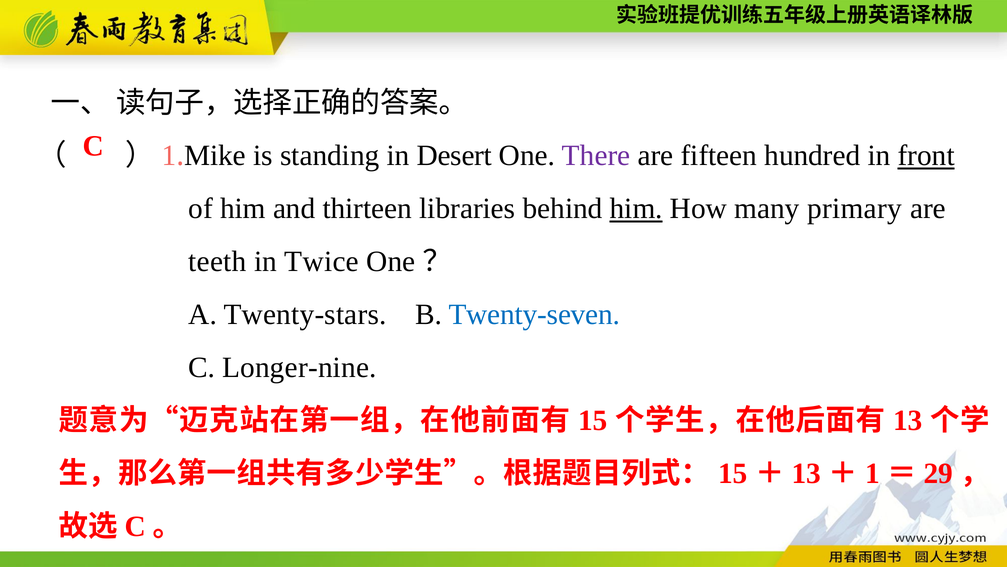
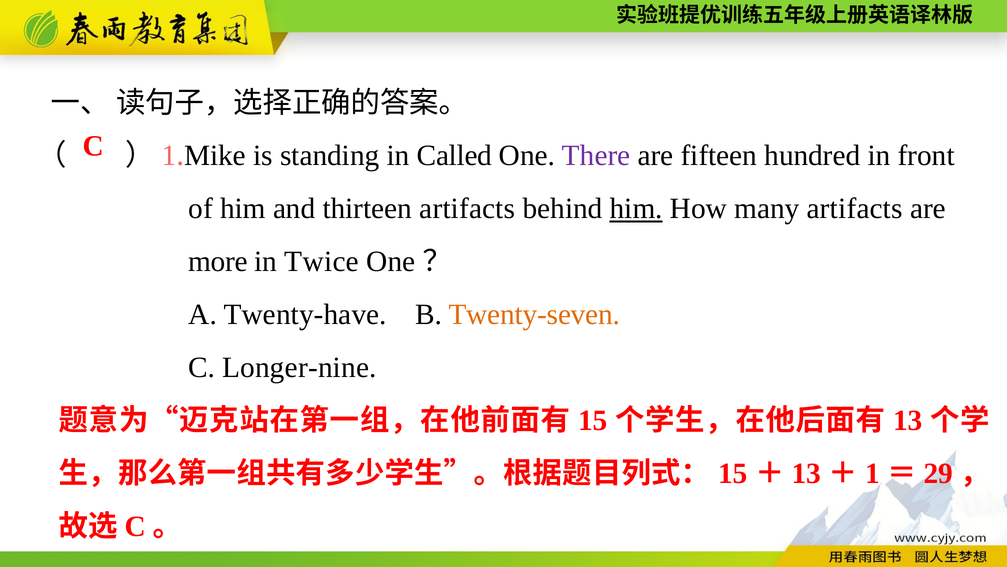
Desert: Desert -> Called
front underline: present -> none
thirteen libraries: libraries -> artifacts
many primary: primary -> artifacts
teeth: teeth -> more
Twenty-stars: Twenty-stars -> Twenty-have
Twenty-seven colour: blue -> orange
